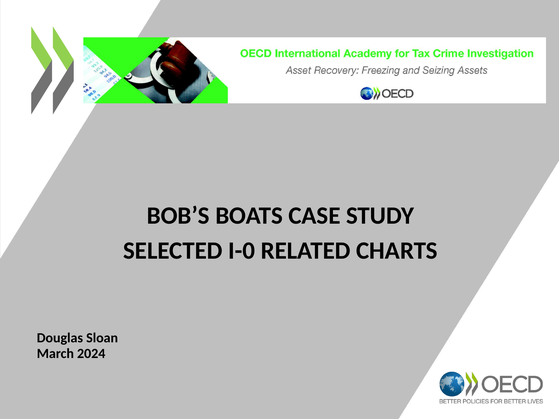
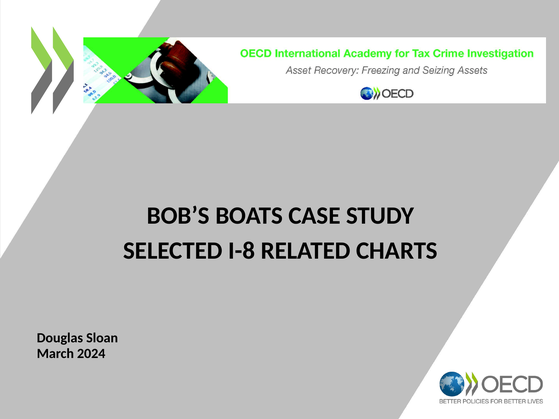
I-0: I-0 -> I-8
